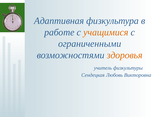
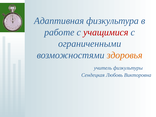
учащимися colour: orange -> red
